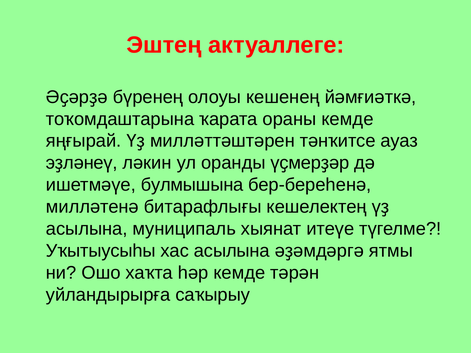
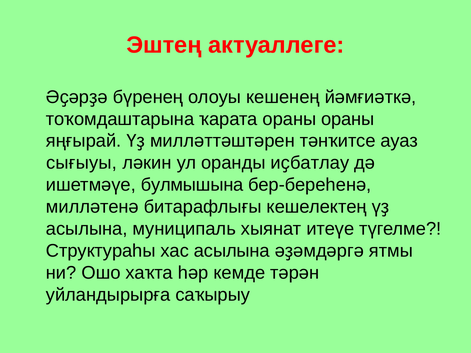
ораны кемде: кемде -> ораны
эҙләнеү: эҙләнеү -> сығыуы
үҫмерҙәр: үҫмерҙәр -> иҫбатлау
Уҡытыусыһы: Уҡытыусыһы -> Структураһы
